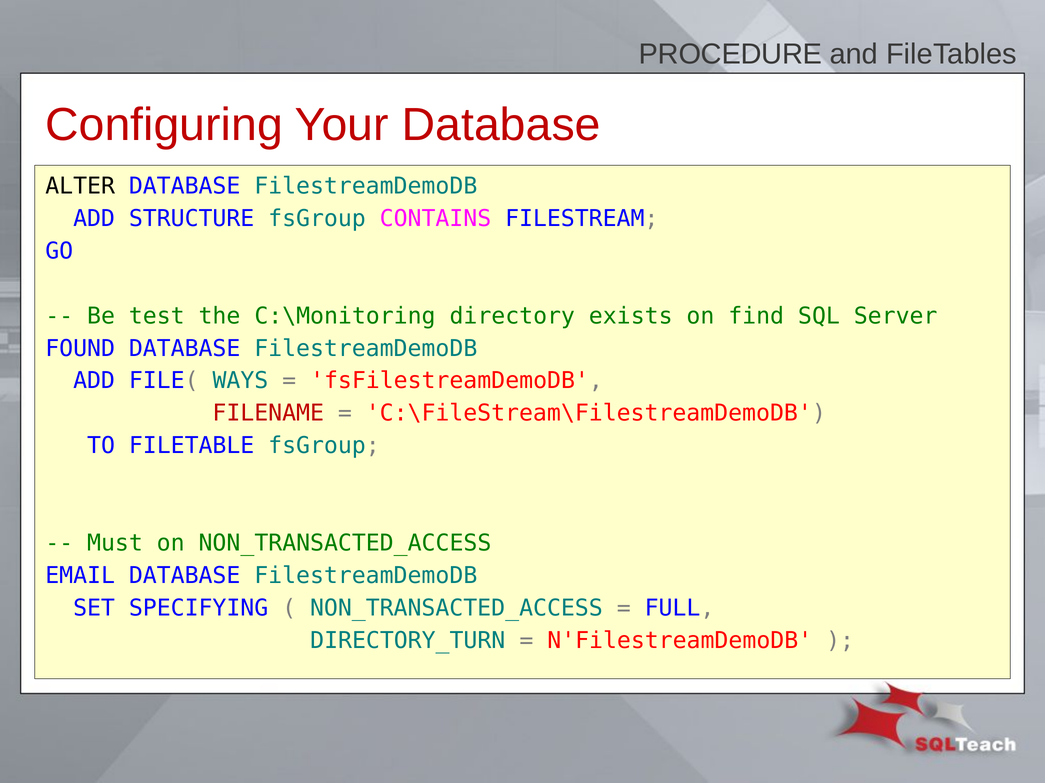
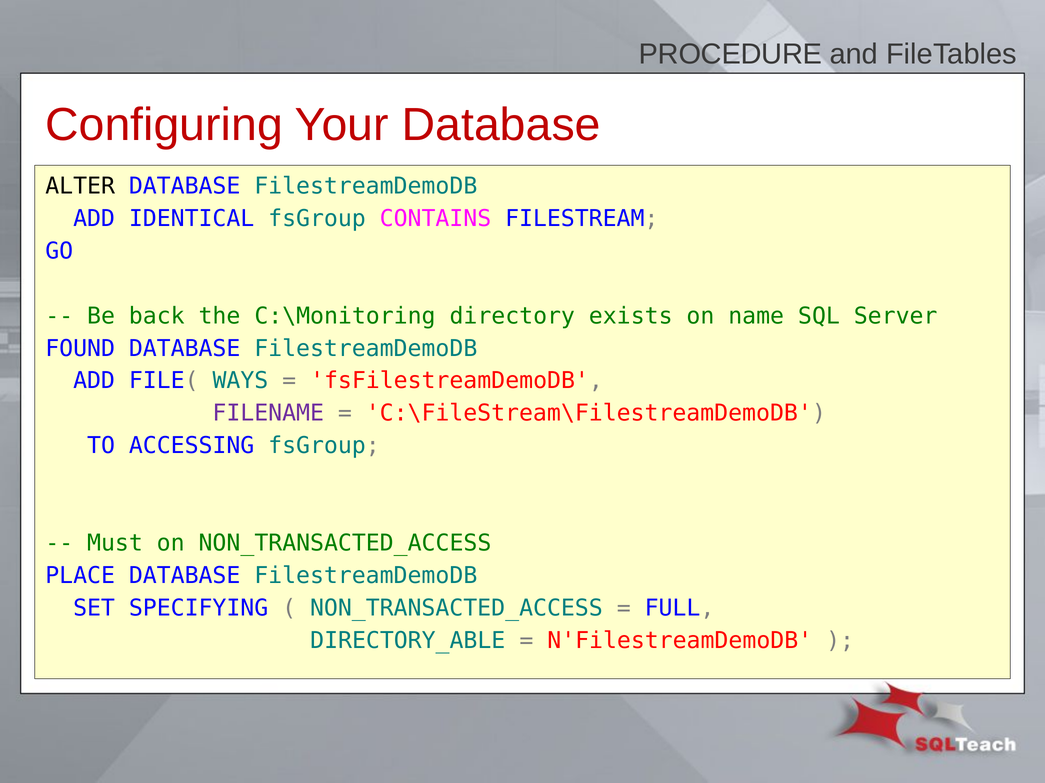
STRUCTURE: STRUCTURE -> IDENTICAL
test: test -> back
find: find -> name
FILENAME colour: red -> purple
FILETABLE: FILETABLE -> ACCESSING
EMAIL: EMAIL -> PLACE
DIRECTORY_TURN: DIRECTORY_TURN -> DIRECTORY_ABLE
